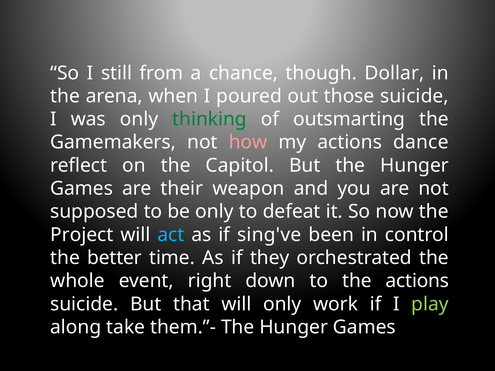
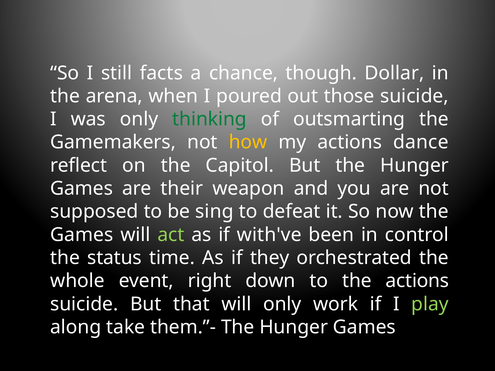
from: from -> facts
how colour: pink -> yellow
be only: only -> sing
Project at (82, 235): Project -> Games
act colour: light blue -> light green
sing've: sing've -> with've
better: better -> status
